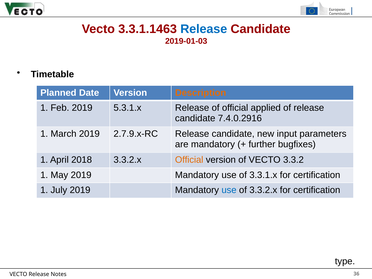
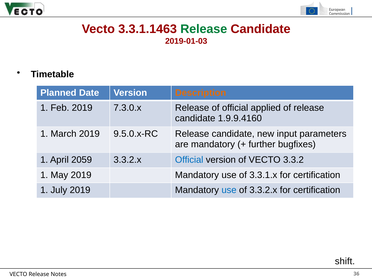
Release at (204, 29) colour: blue -> green
5.3.1.x: 5.3.1.x -> 7.3.0.x
7.4.0.2916: 7.4.0.2916 -> 1.9.9.4160
2.7.9.x-RC: 2.7.9.x-RC -> 9.5.0.x-RC
2018: 2018 -> 2059
Official at (189, 160) colour: orange -> blue
type: type -> shift
